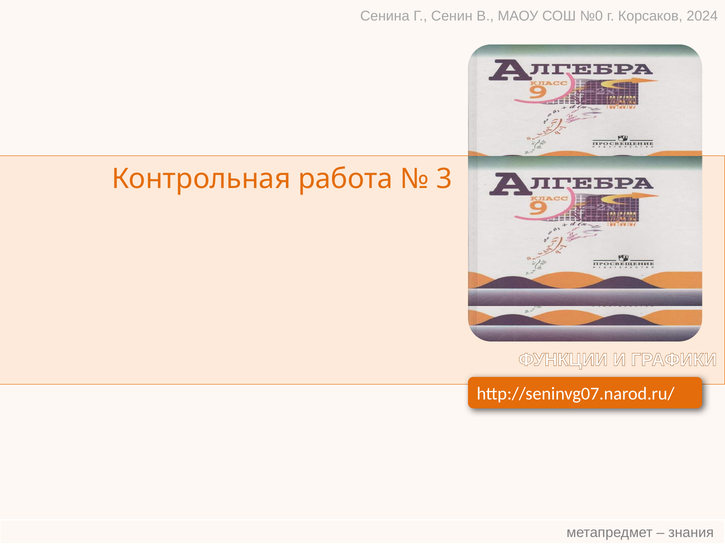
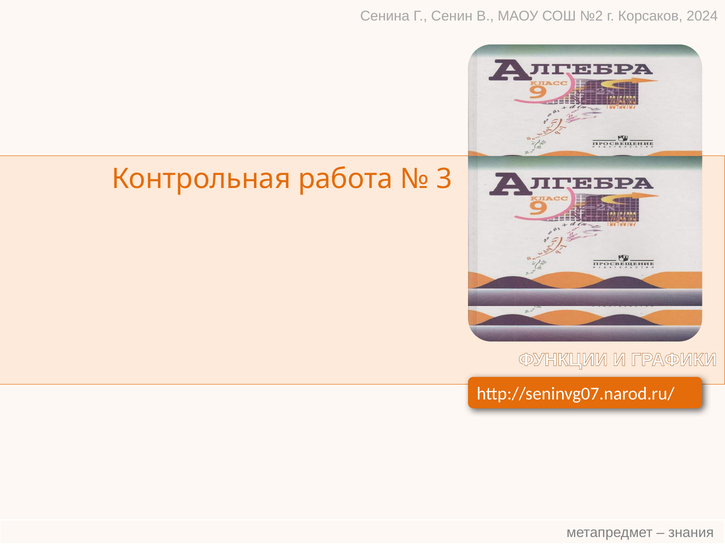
№0: №0 -> №2
